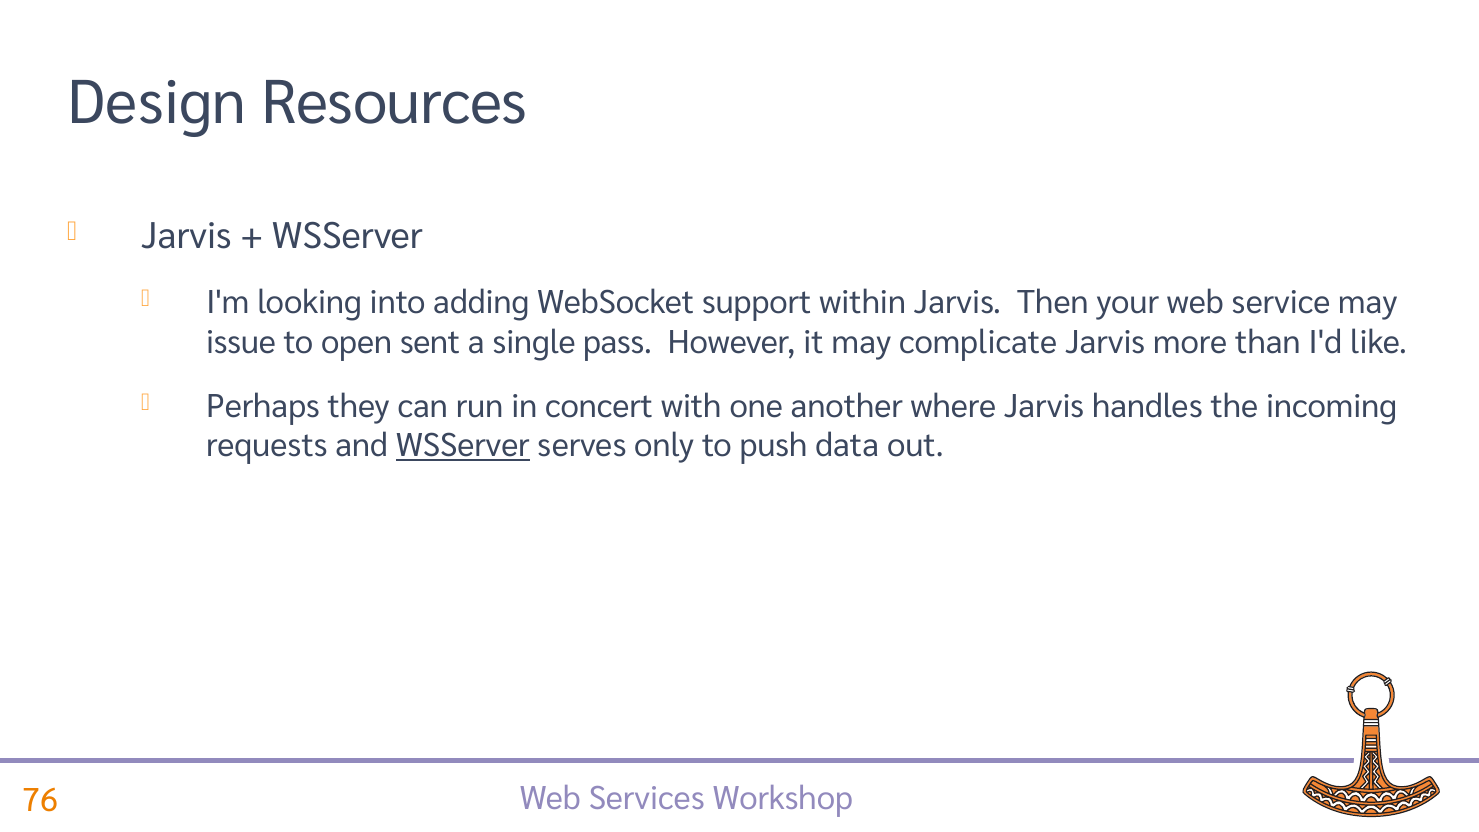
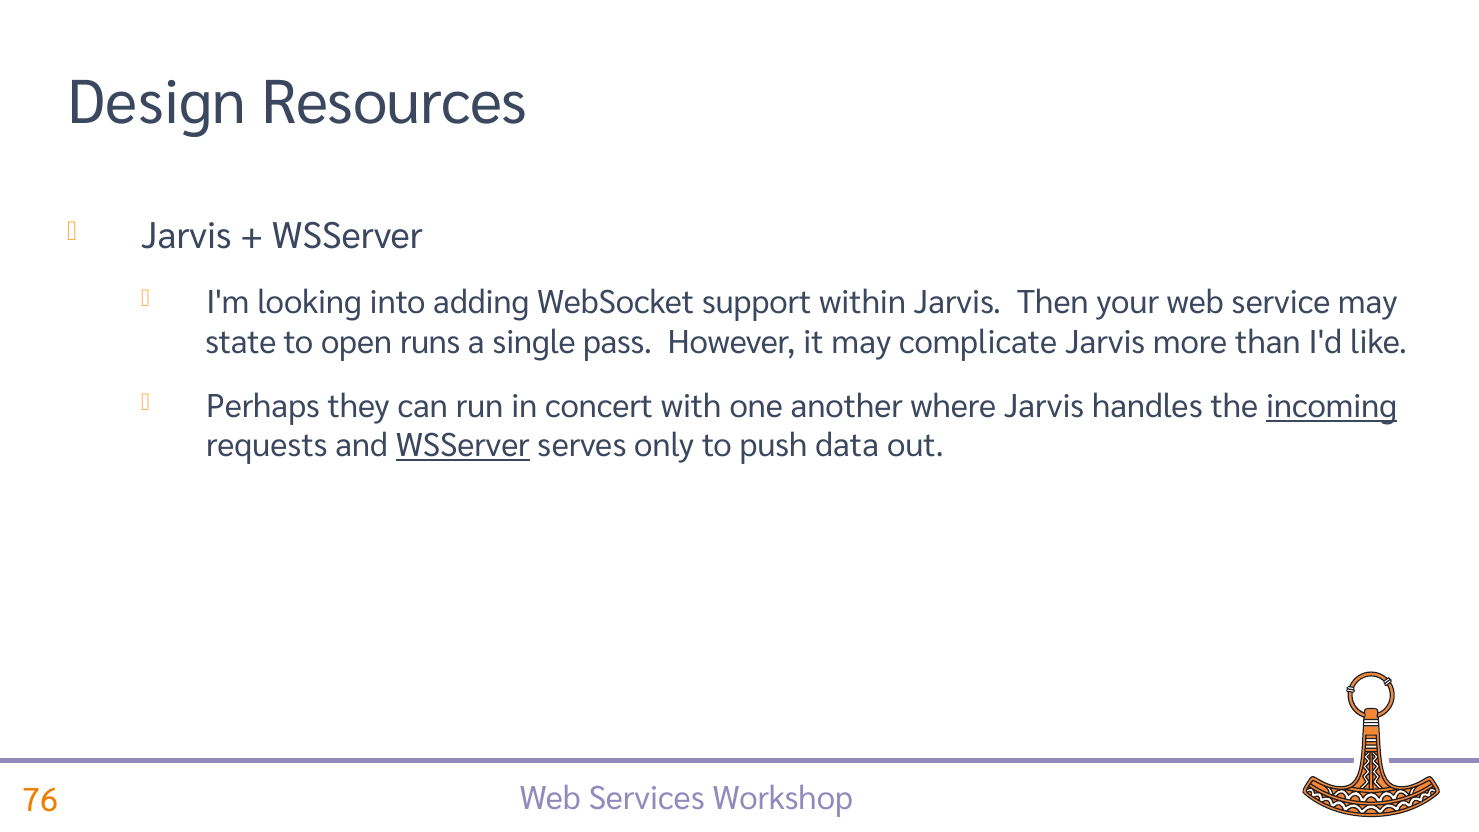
issue: issue -> state
sent: sent -> runs
incoming underline: none -> present
